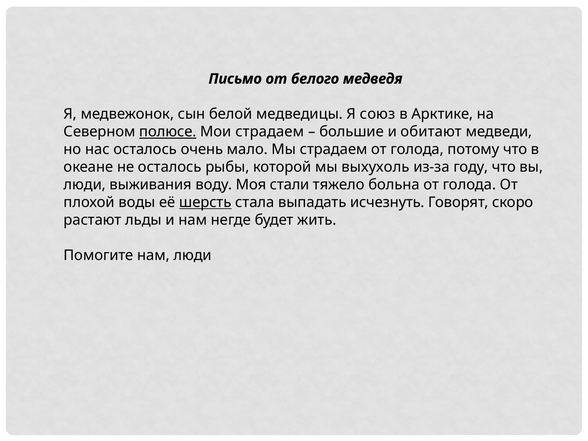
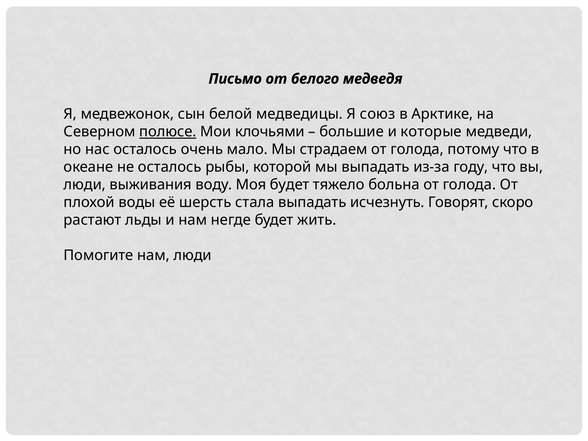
Мои страдаем: страдаем -> клочьями
обитают: обитают -> которые
мы выхухоль: выхухоль -> выпадать
Моя стали: стали -> будет
шерсть underline: present -> none
